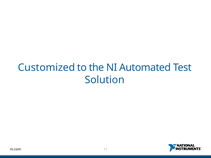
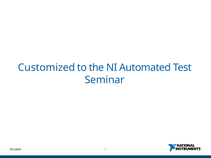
Solution: Solution -> Seminar
